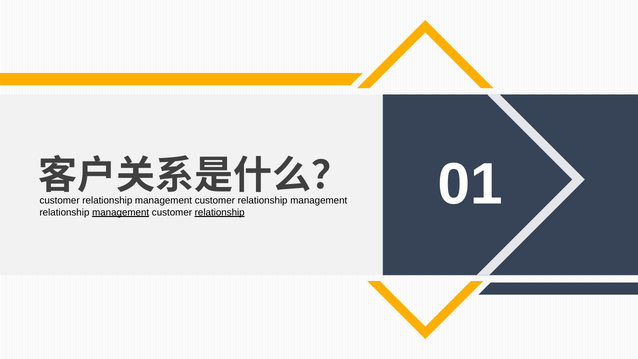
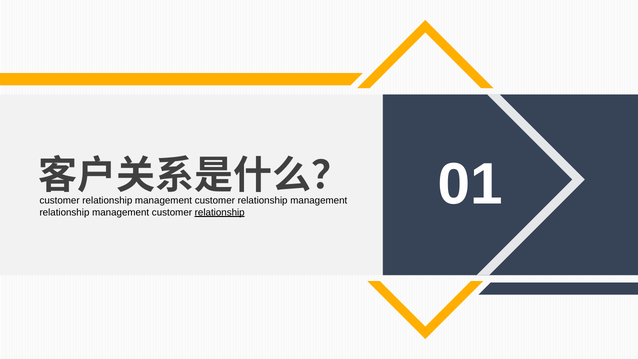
management at (121, 212) underline: present -> none
